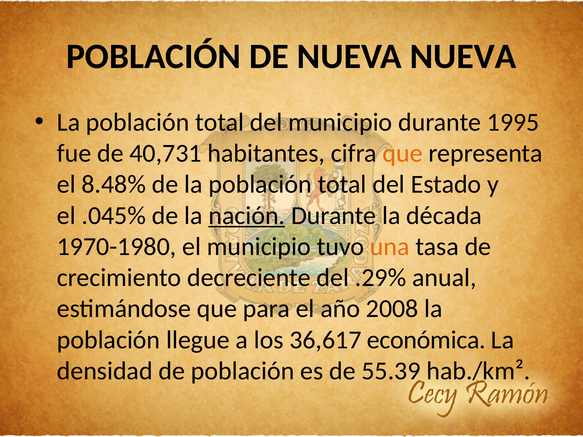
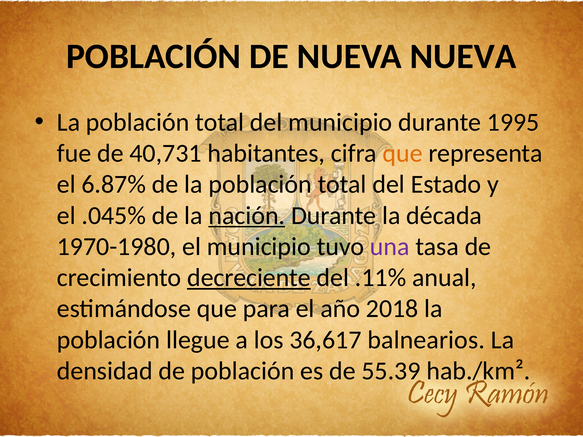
8.48%: 8.48% -> 6.87%
una colour: orange -> purple
decreciente underline: none -> present
.29%: .29% -> .11%
2008: 2008 -> 2018
económica: económica -> balnearios
